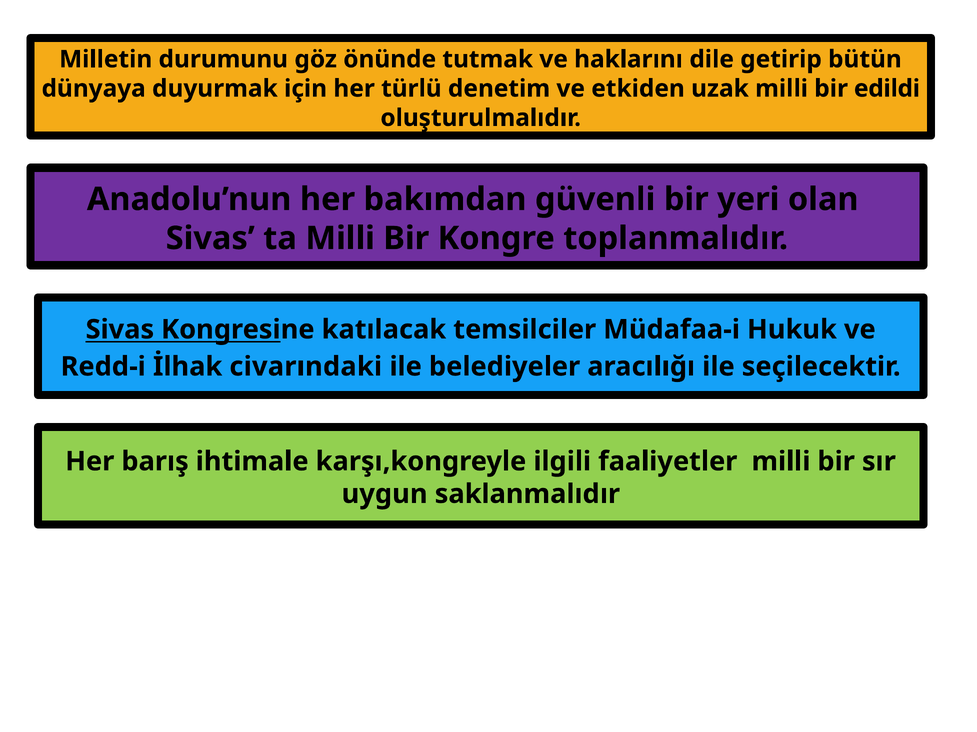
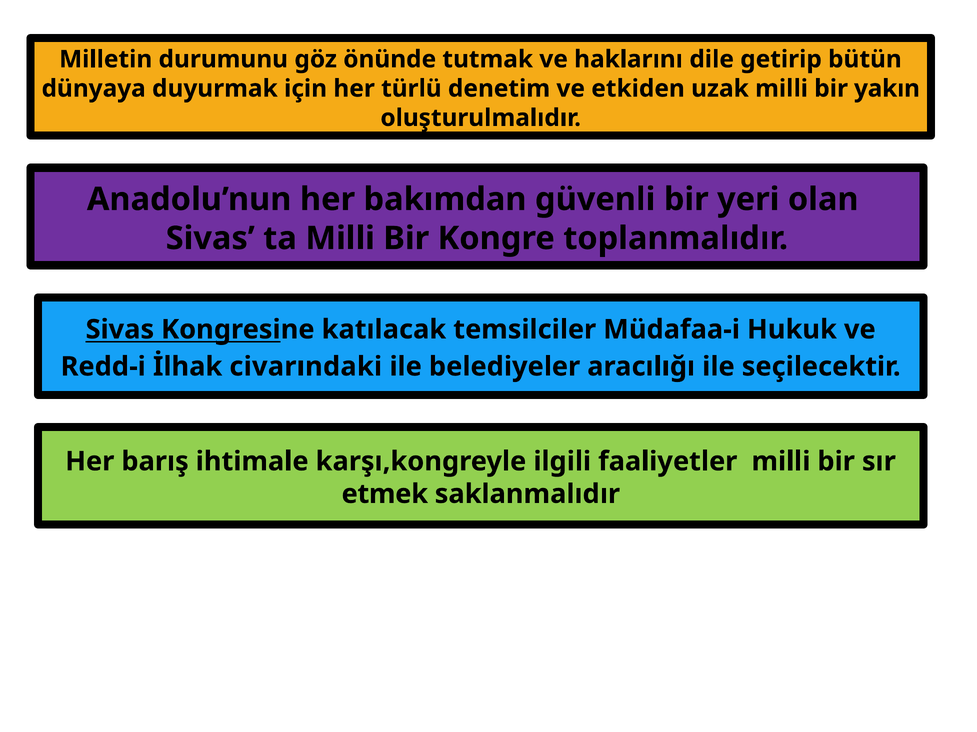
edildi: edildi -> yakın
uygun: uygun -> etmek
